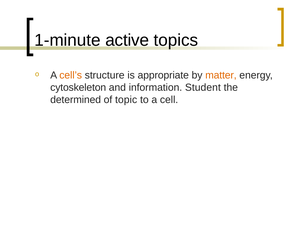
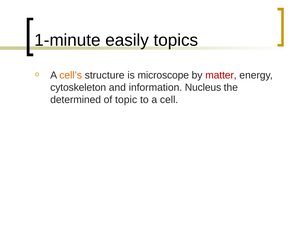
active: active -> easily
appropriate: appropriate -> microscope
matter colour: orange -> red
Student: Student -> Nucleus
